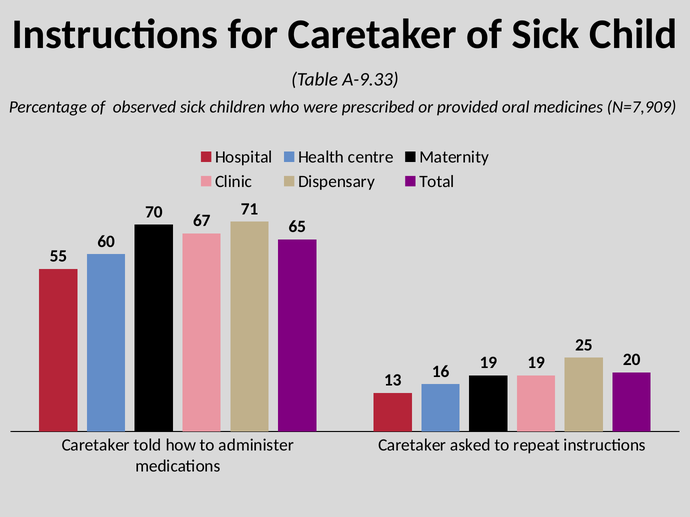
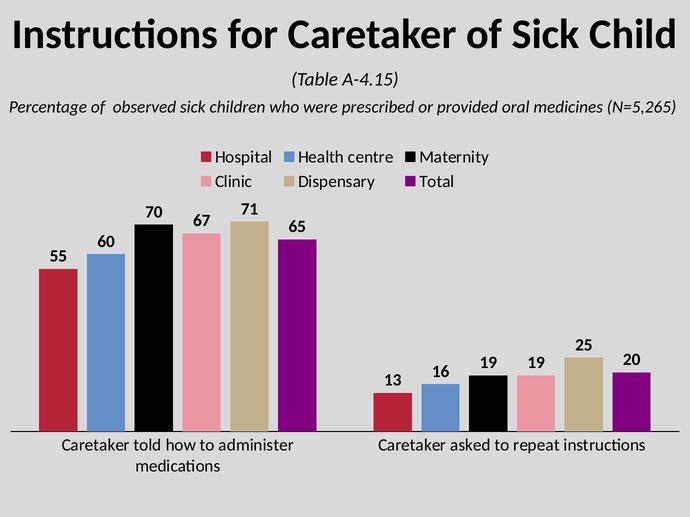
A-9.33: A-9.33 -> A-4.15
N=7,909: N=7,909 -> N=5,265
